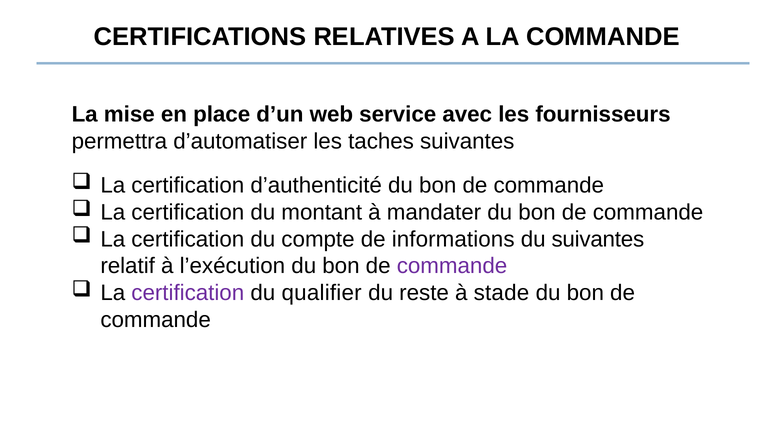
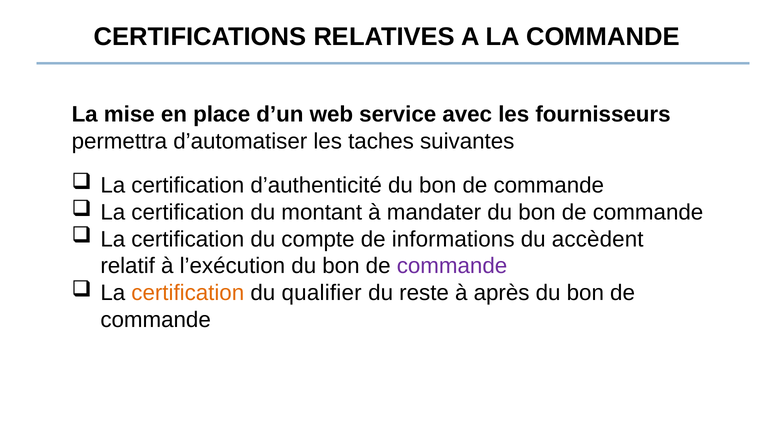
du suivantes: suivantes -> accèdent
certification at (188, 293) colour: purple -> orange
stade: stade -> après
